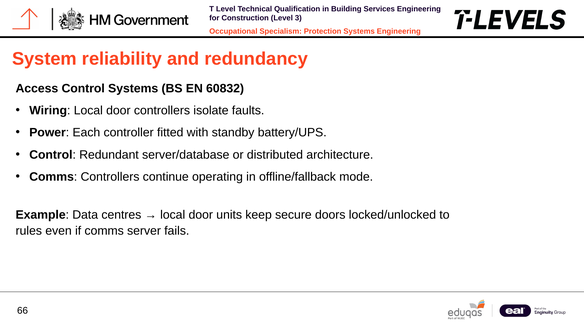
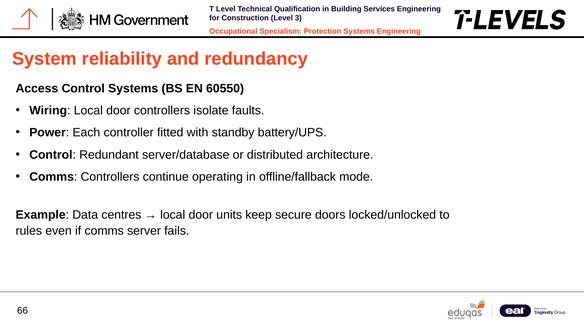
60832: 60832 -> 60550
